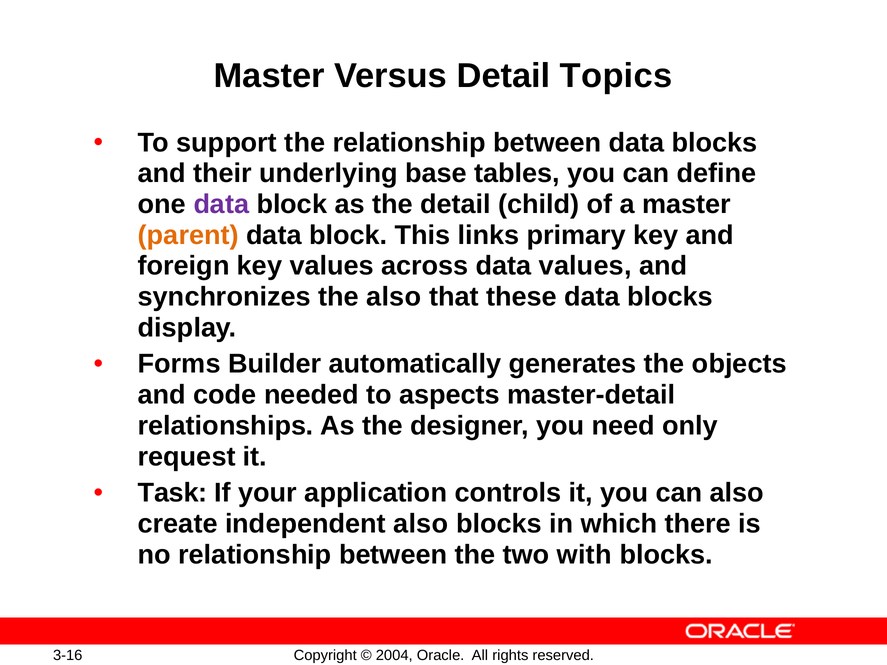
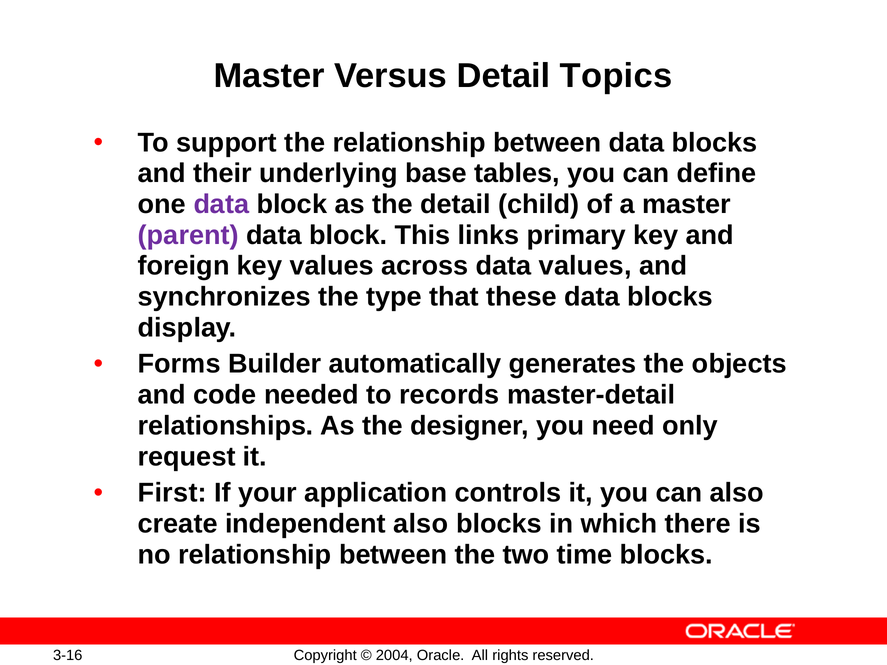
parent colour: orange -> purple
the also: also -> type
aspects: aspects -> records
Task: Task -> First
with: with -> time
